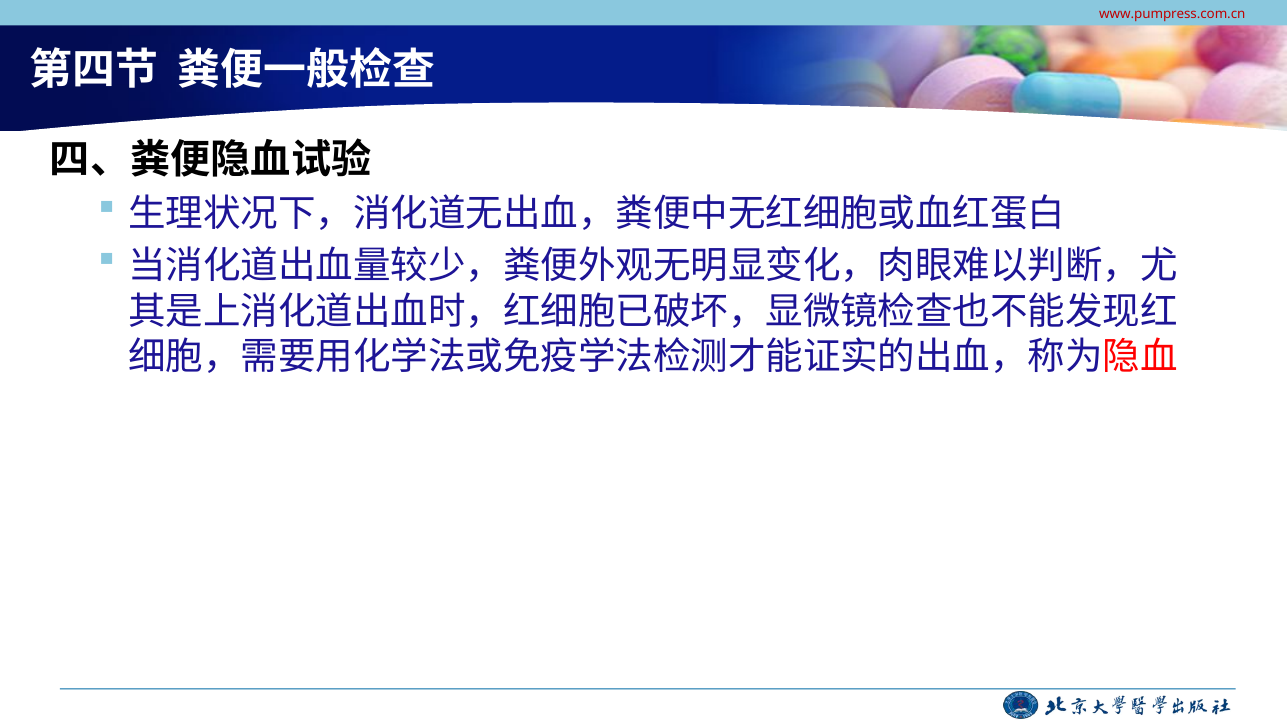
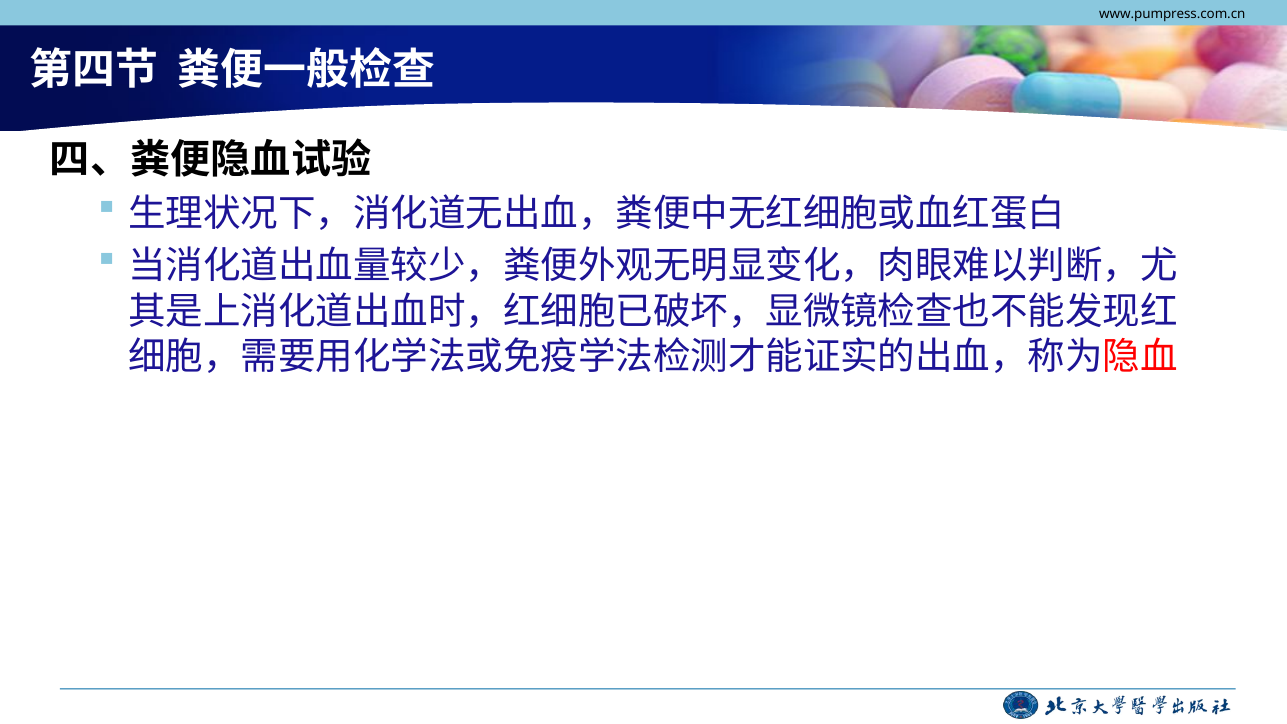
www.pumpress.com.cn colour: red -> black
